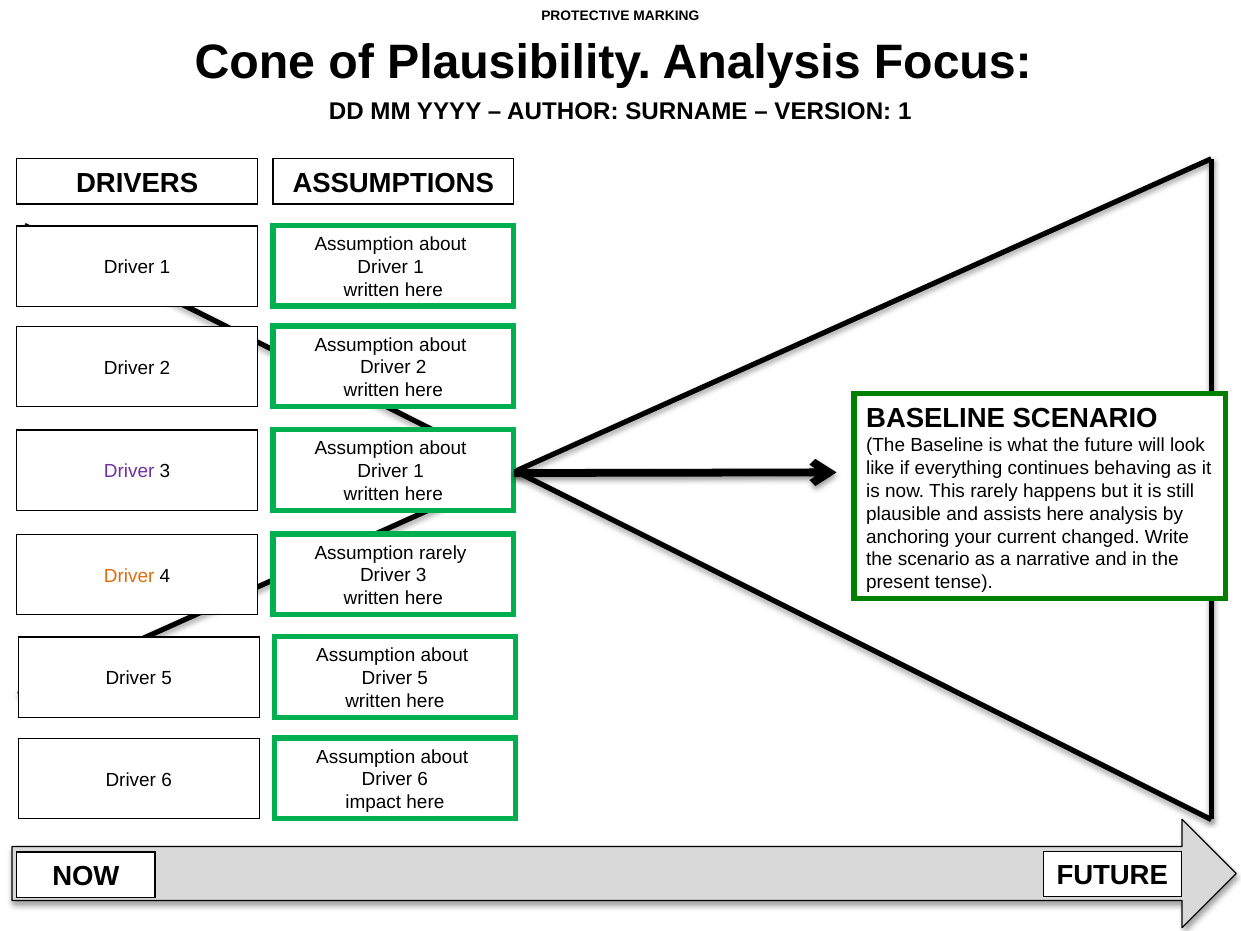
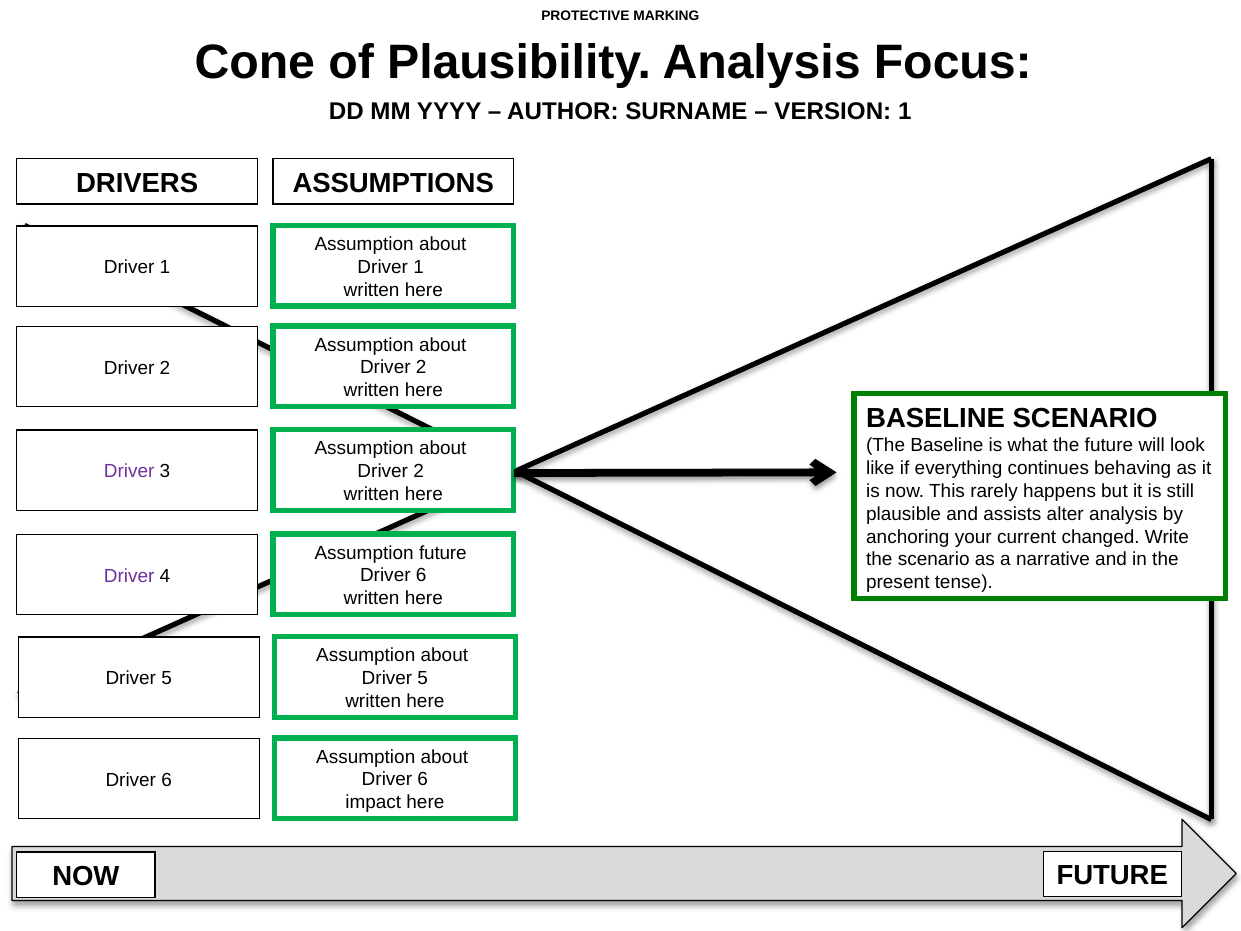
1 at (419, 471): 1 -> 2
assists here: here -> alter
Assumption rarely: rarely -> future
3 at (421, 575): 3 -> 6
Driver at (129, 576) colour: orange -> purple
